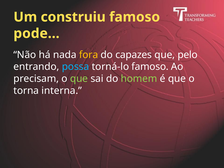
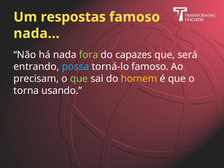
construiu: construiu -> respostas
pode at (36, 33): pode -> nada
fora colour: yellow -> light green
pelo: pelo -> será
homem colour: light green -> yellow
interna: interna -> usando
